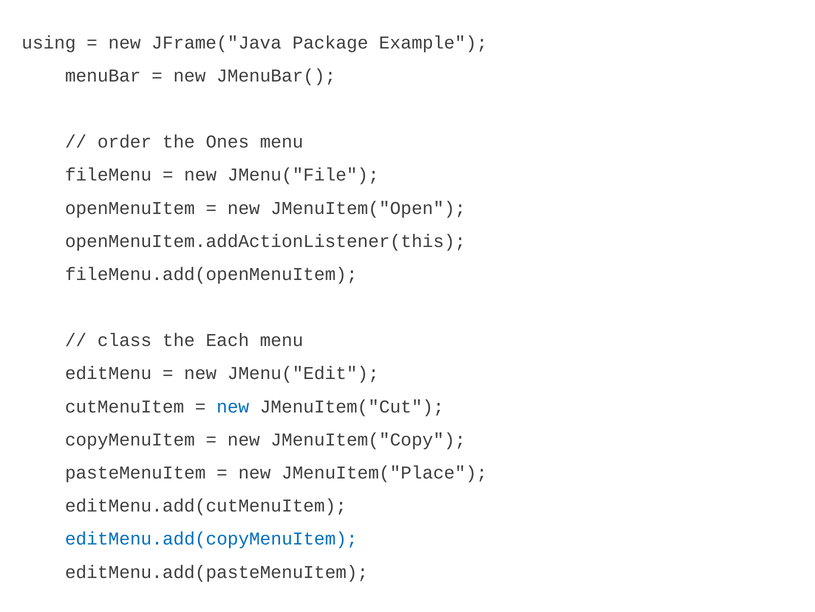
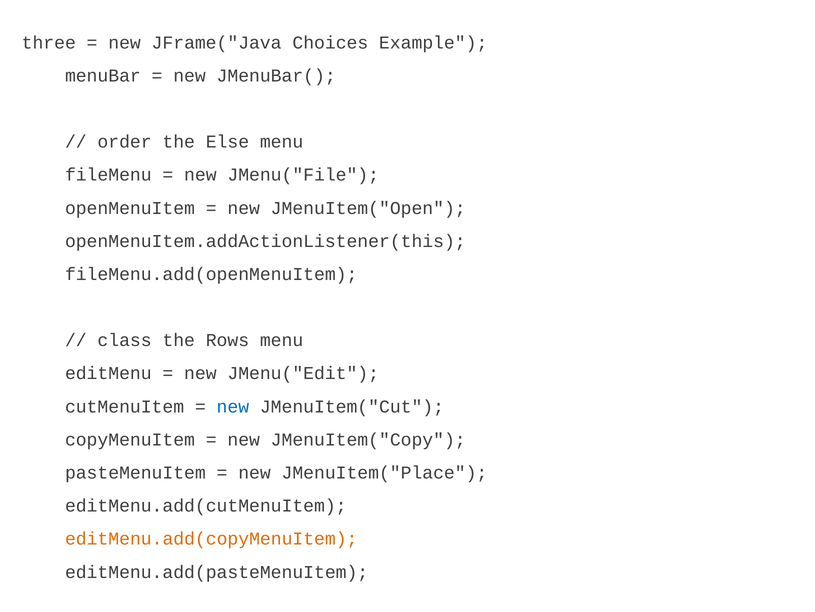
using: using -> three
Package: Package -> Choices
Ones: Ones -> Else
Each: Each -> Rows
editMenu.add(copyMenuItem colour: blue -> orange
